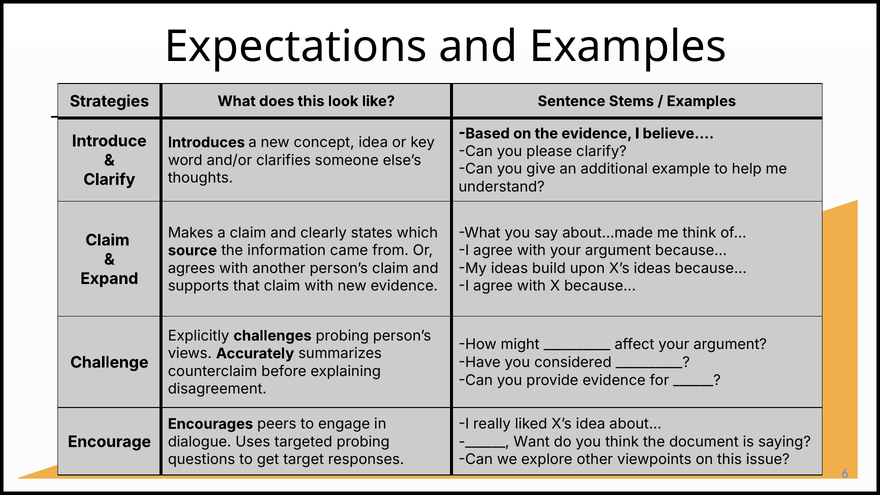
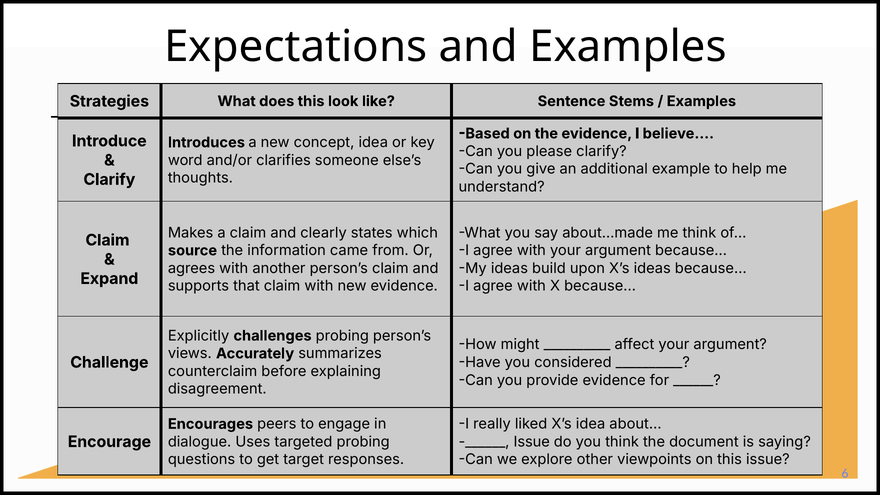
Want at (532, 442): Want -> Issue
